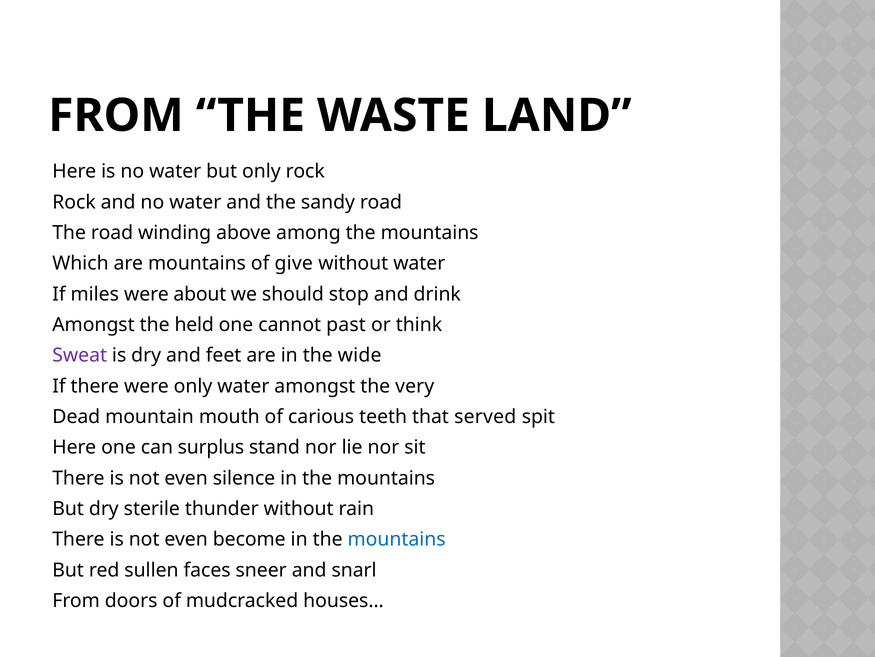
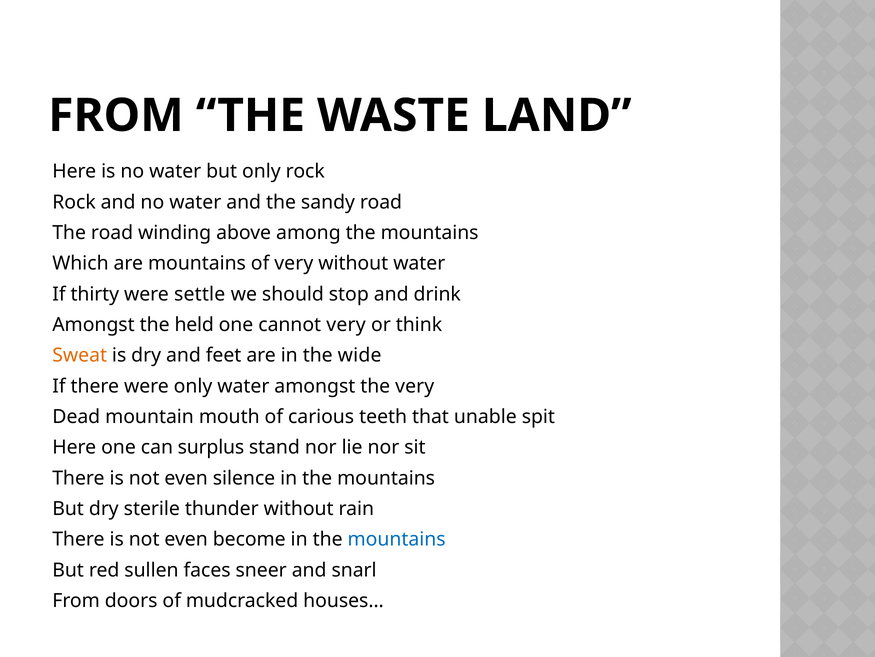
of give: give -> very
miles: miles -> thirty
about: about -> settle
cannot past: past -> very
Sweat colour: purple -> orange
served: served -> unable
